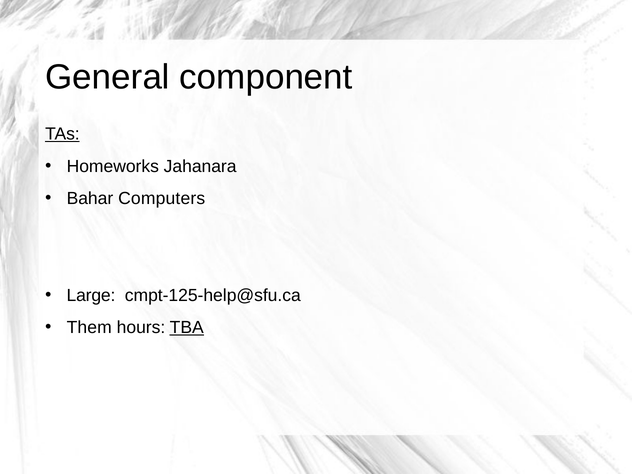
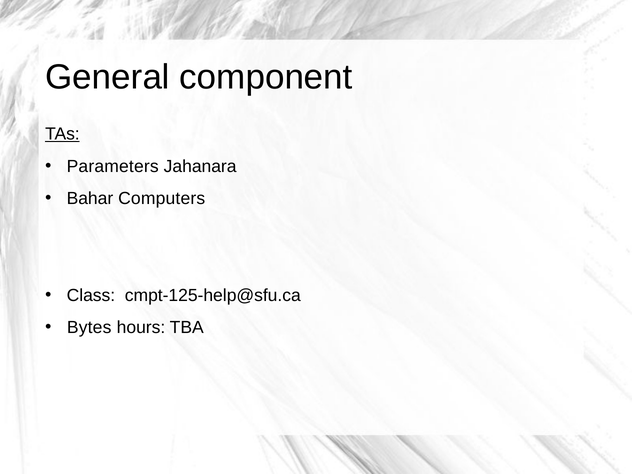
Homeworks: Homeworks -> Parameters
Large: Large -> Class
Them: Them -> Bytes
TBA underline: present -> none
